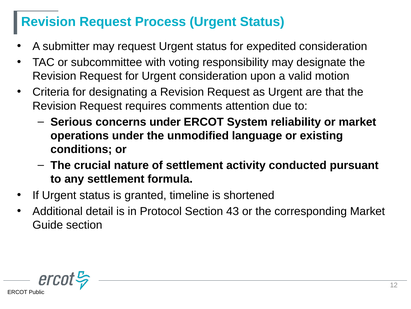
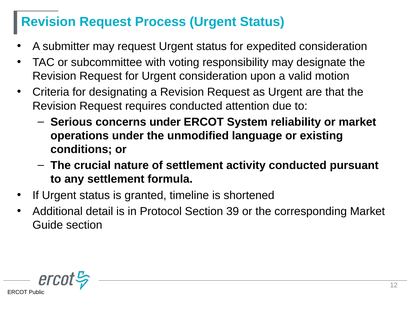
requires comments: comments -> conducted
43: 43 -> 39
